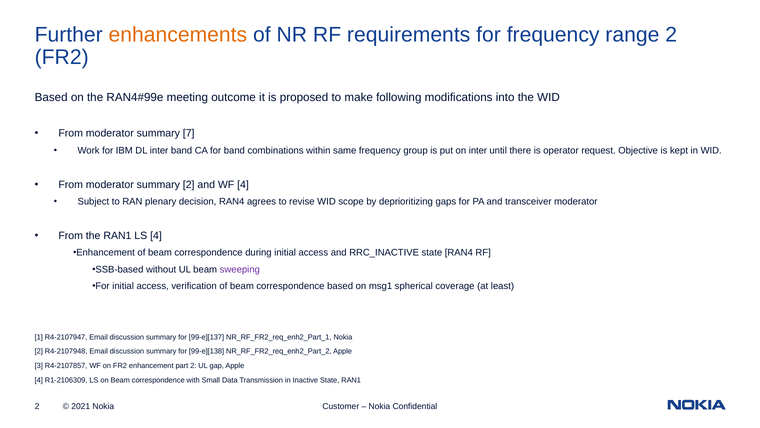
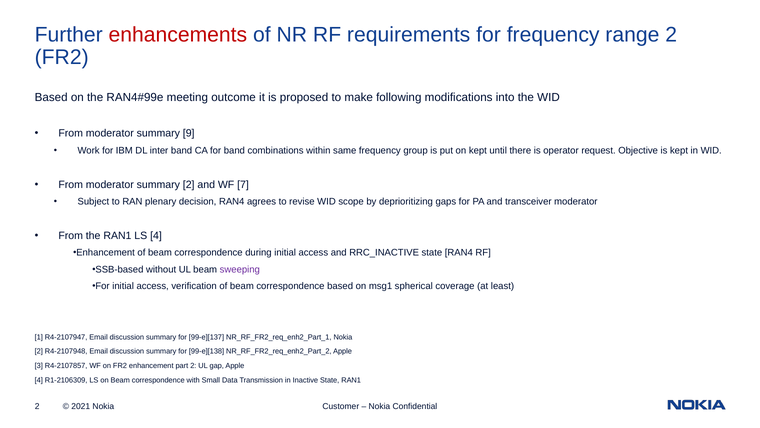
enhancements colour: orange -> red
7: 7 -> 9
on inter: inter -> kept
WF 4: 4 -> 7
